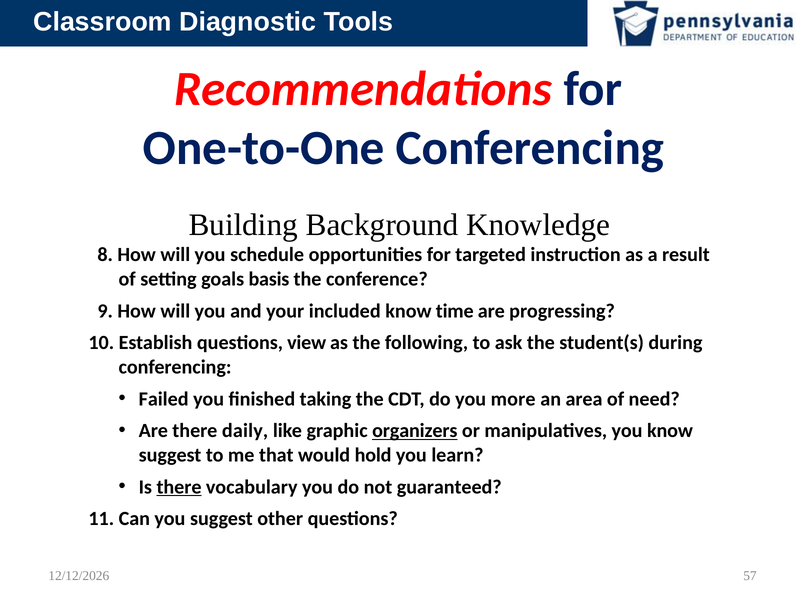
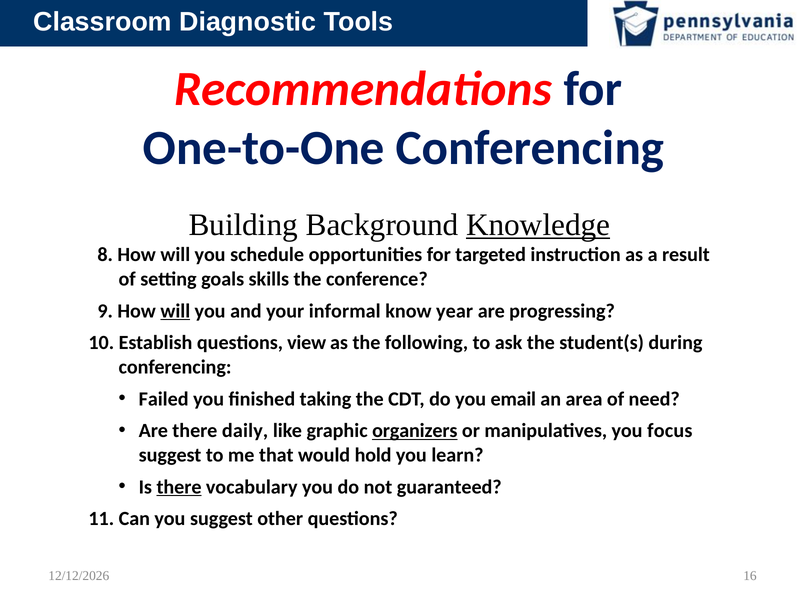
Knowledge underline: none -> present
basis: basis -> skills
will at (175, 311) underline: none -> present
included: included -> informal
time: time -> year
more: more -> email
you know: know -> focus
57: 57 -> 16
